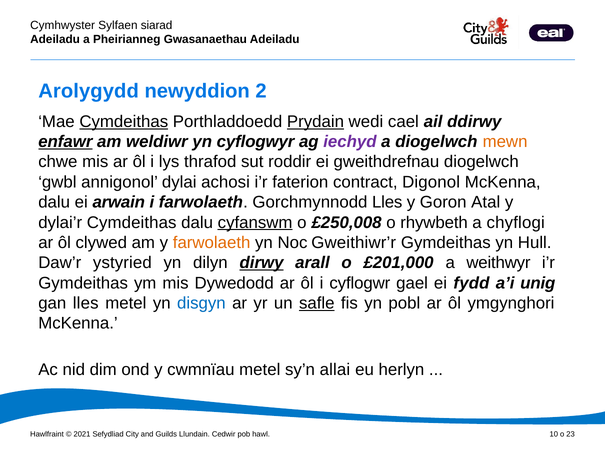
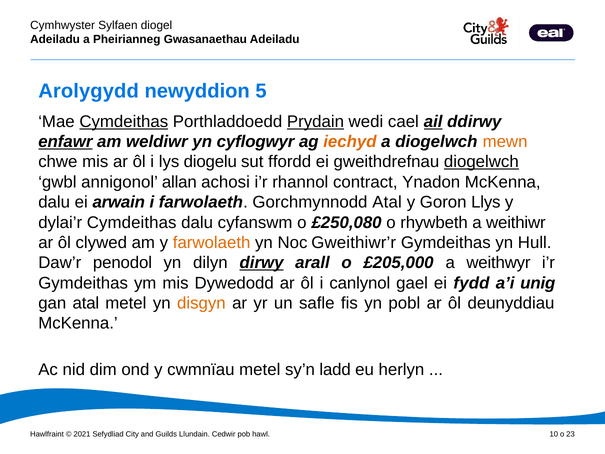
siarad: siarad -> diogel
2: 2 -> 5
ail underline: none -> present
iechyd colour: purple -> orange
thrafod: thrafod -> diogelu
roddir: roddir -> ffordd
diogelwch at (481, 162) underline: none -> present
dylai: dylai -> allan
faterion: faterion -> rhannol
Digonol: Digonol -> Ynadon
Gorchmynnodd Lles: Lles -> Atal
Atal: Atal -> Llys
cyfanswm underline: present -> none
£250,008: £250,008 -> £250,080
chyflogi: chyflogi -> weithiwr
ystyried: ystyried -> penodol
£201,000: £201,000 -> £205,000
cyflogwr: cyflogwr -> canlynol
gan lles: lles -> atal
disgyn colour: blue -> orange
safle underline: present -> none
ymgynghori: ymgynghori -> deunyddiau
allai: allai -> ladd
